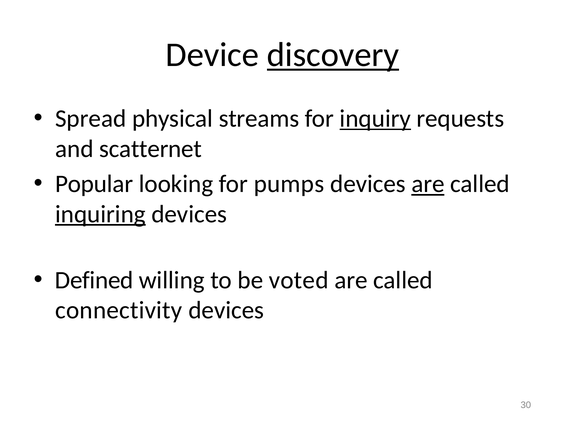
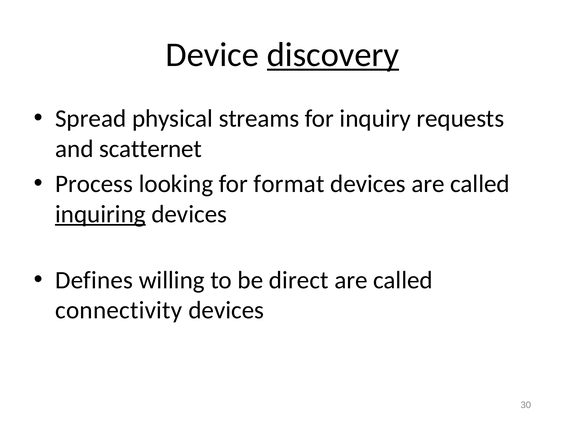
inquiry underline: present -> none
Popular: Popular -> Process
pumps: pumps -> format
are at (428, 184) underline: present -> none
Defined: Defined -> Defines
voted: voted -> direct
